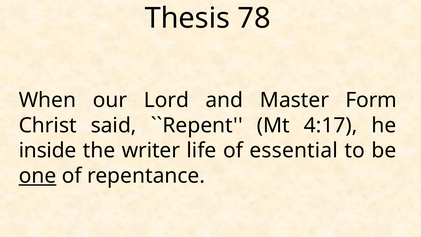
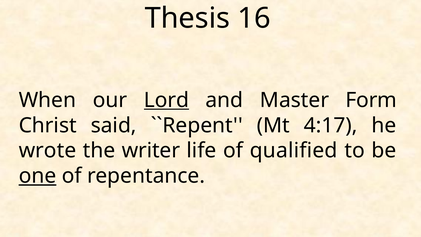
78: 78 -> 16
Lord underline: none -> present
inside: inside -> wrote
essential: essential -> qualified
